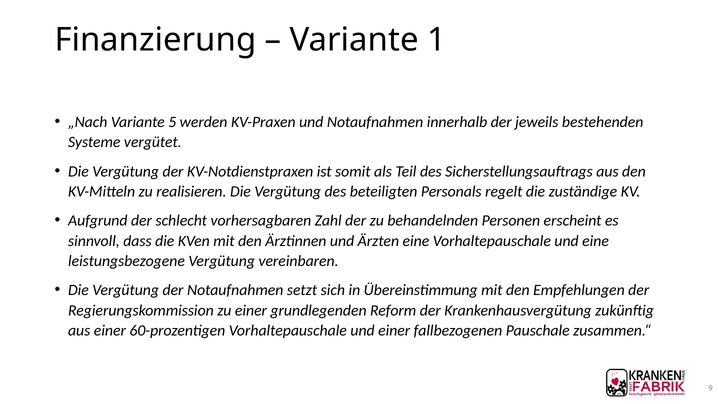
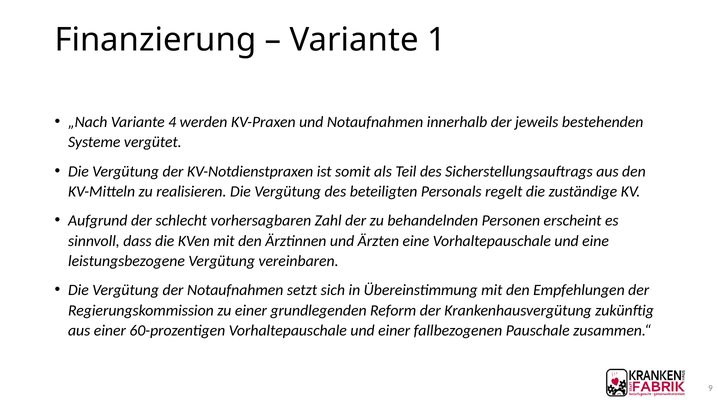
5: 5 -> 4
